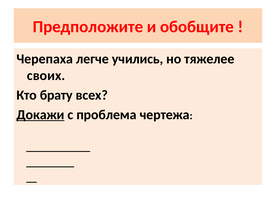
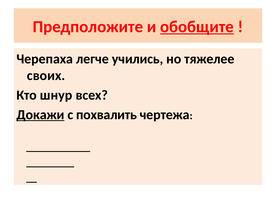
обобщите underline: none -> present
брату: брату -> шнур
проблема: проблема -> похвалить
